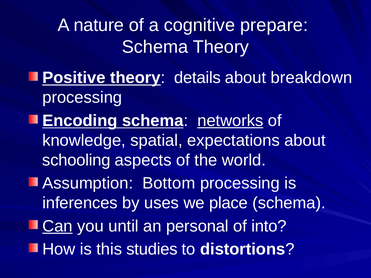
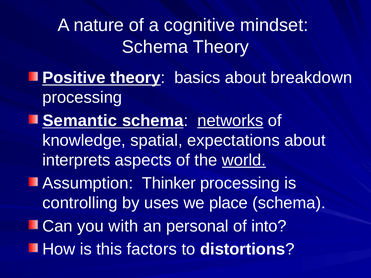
prepare: prepare -> mindset
details: details -> basics
Encoding: Encoding -> Semantic
schooling: schooling -> interprets
world underline: none -> present
Bottom: Bottom -> Thinker
inferences: inferences -> controlling
Can underline: present -> none
until: until -> with
studies: studies -> factors
